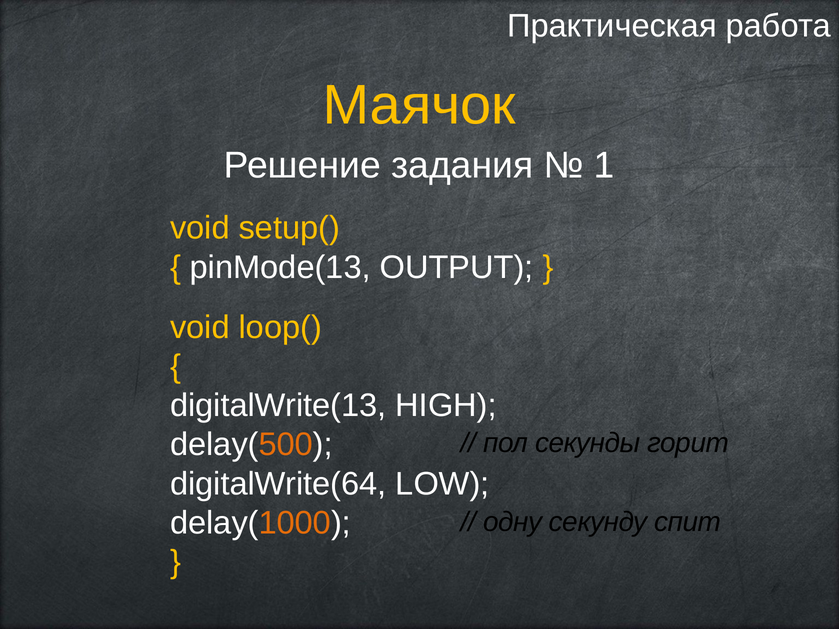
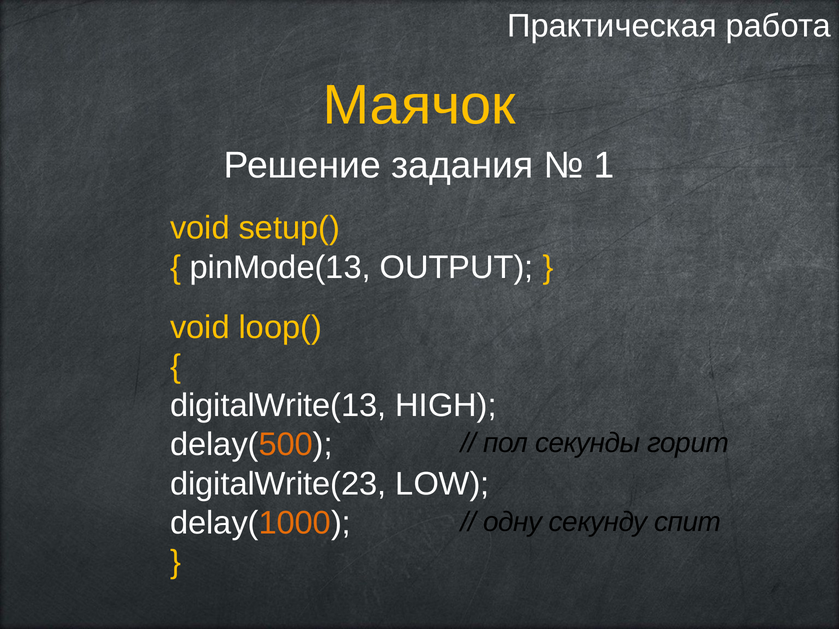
digitalWrite(64: digitalWrite(64 -> digitalWrite(23
